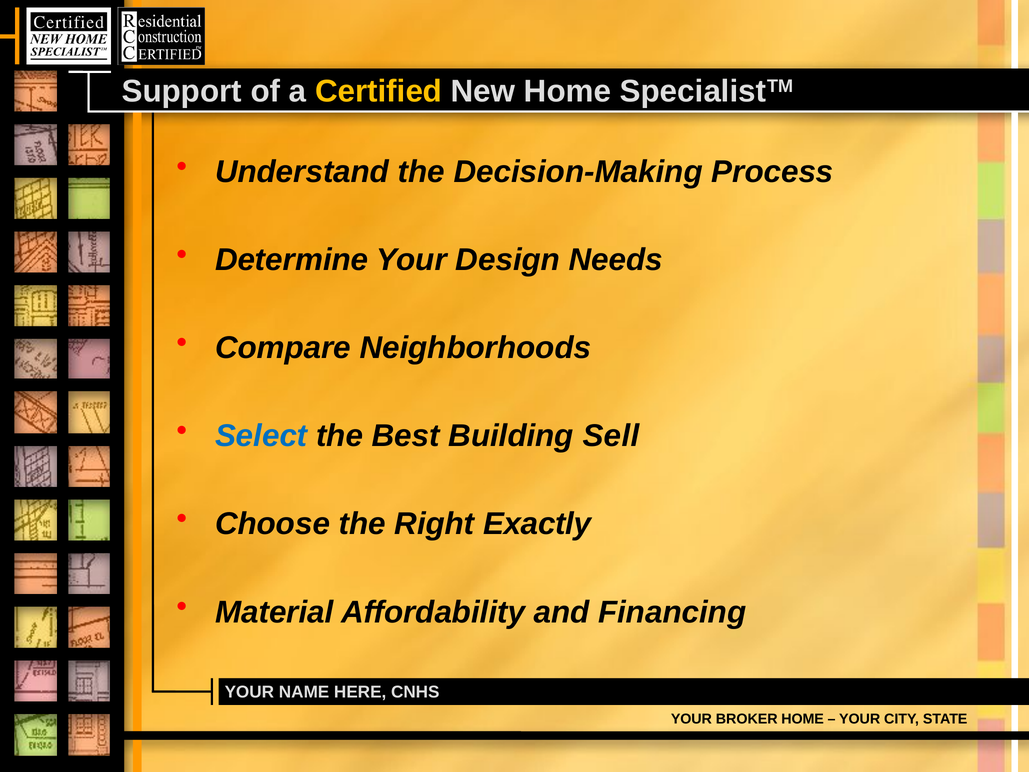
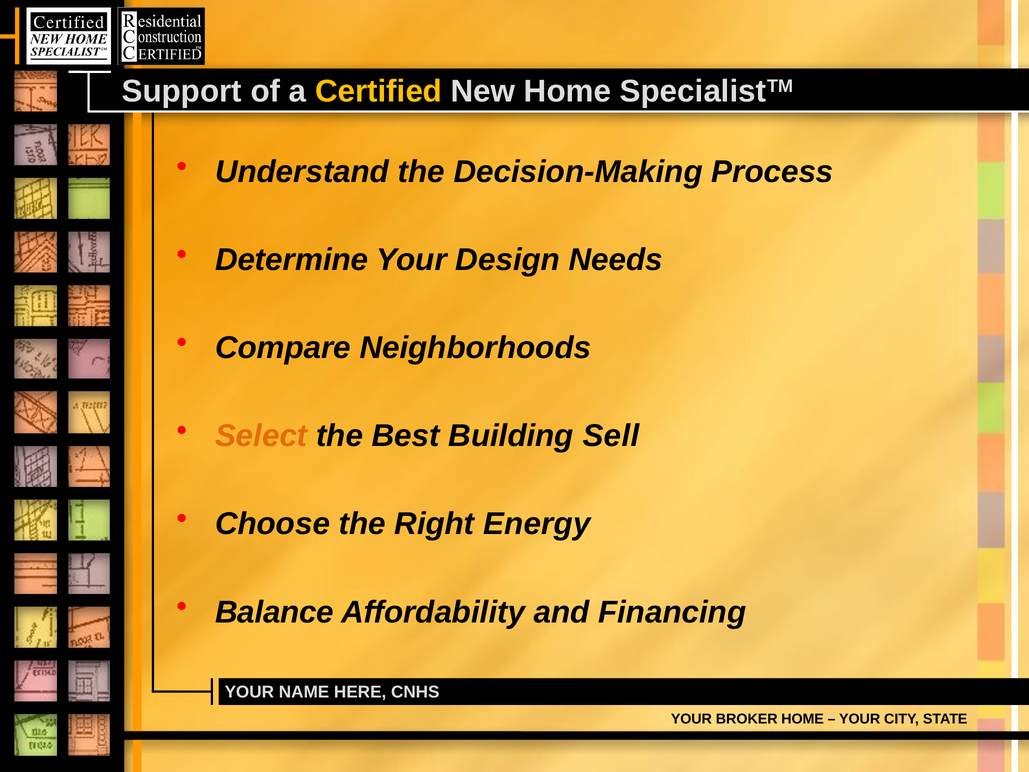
Select colour: blue -> orange
Exactly: Exactly -> Energy
Material: Material -> Balance
